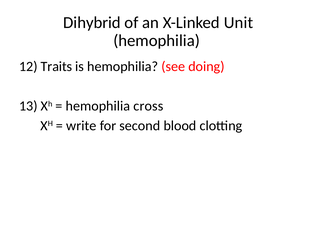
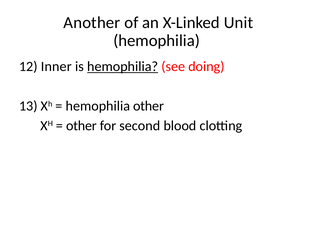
Dihybrid: Dihybrid -> Another
Traits: Traits -> Inner
hemophilia at (123, 67) underline: none -> present
hemophilia cross: cross -> other
write at (81, 126): write -> other
